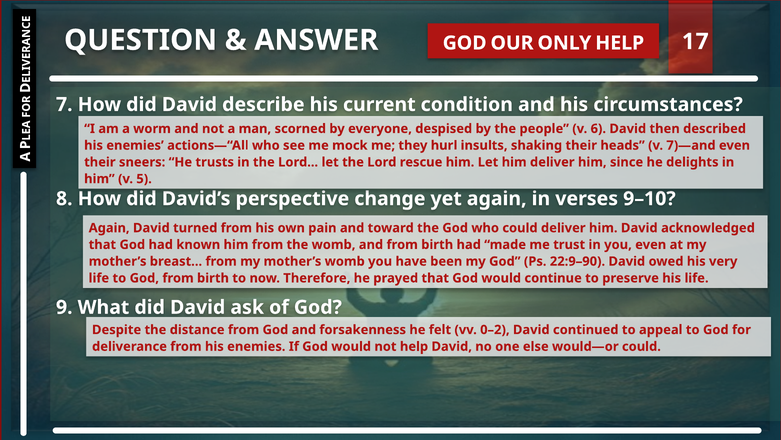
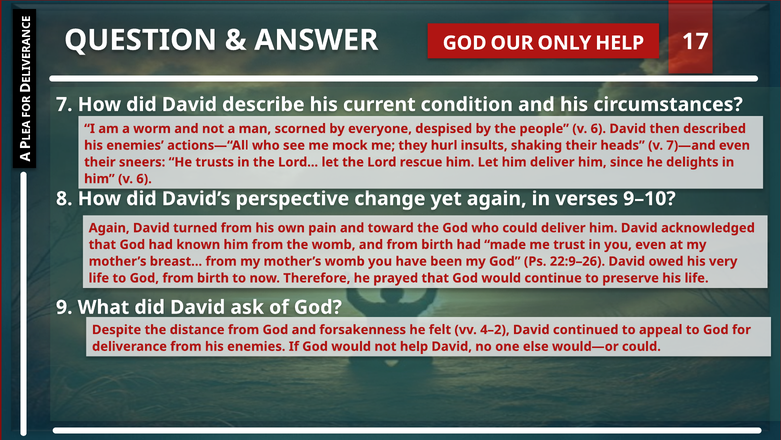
him v 5: 5 -> 6
22:9–90: 22:9–90 -> 22:9–26
0–2: 0–2 -> 4–2
